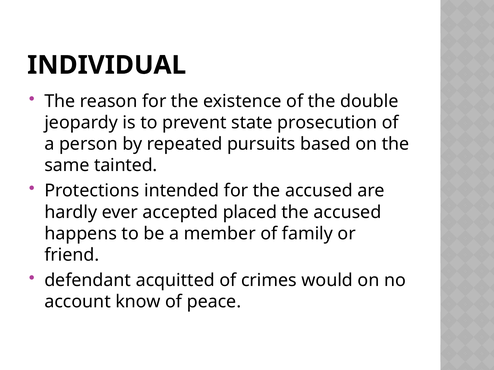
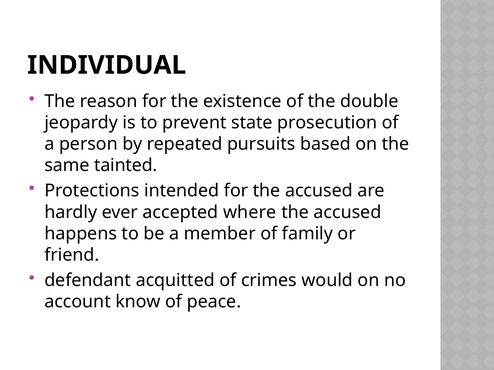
placed: placed -> where
